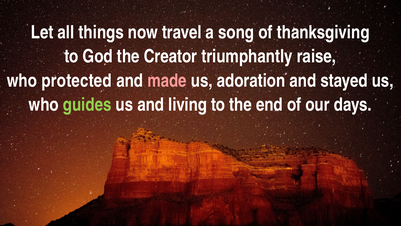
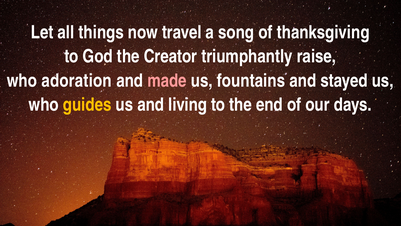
protected: protected -> adoration
adoration: adoration -> fountains
guides colour: light green -> yellow
